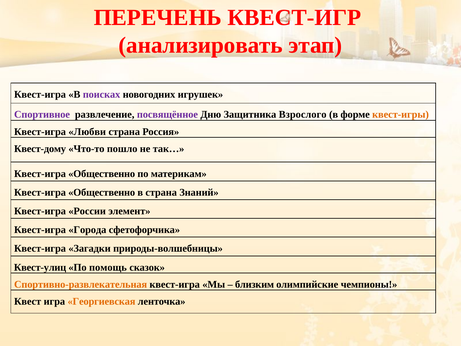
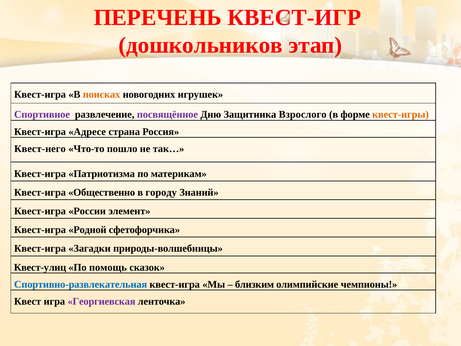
анализировать: анализировать -> дошкольников
поисках colour: purple -> orange
Любви: Любви -> Адресе
Квест-дому: Квест-дому -> Квест-него
Общественно at (102, 174): Общественно -> Патриотизма
в страна: страна -> городу
Города: Города -> Родной
Спортивно-развлекательная colour: orange -> blue
Георгиевская colour: orange -> purple
